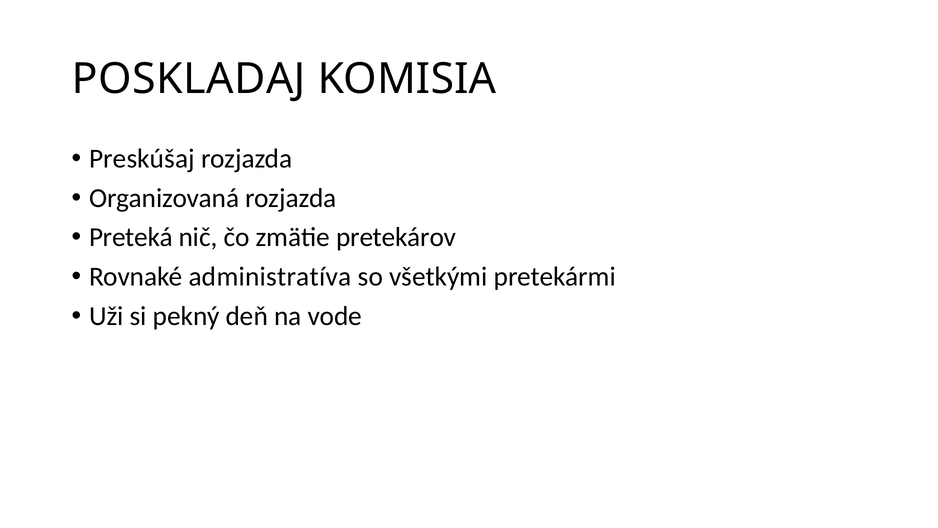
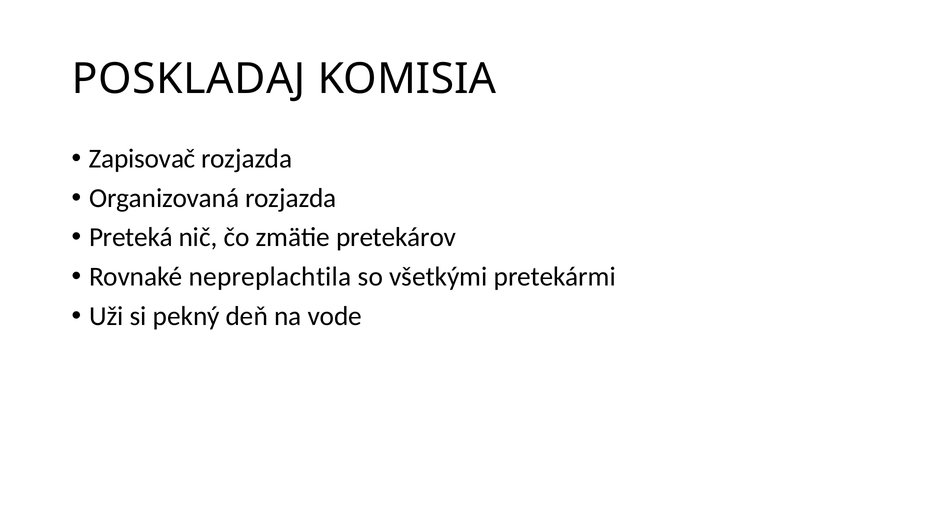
Preskúšaj: Preskúšaj -> Zapisovač
administratíva: administratíva -> nepreplachtila
